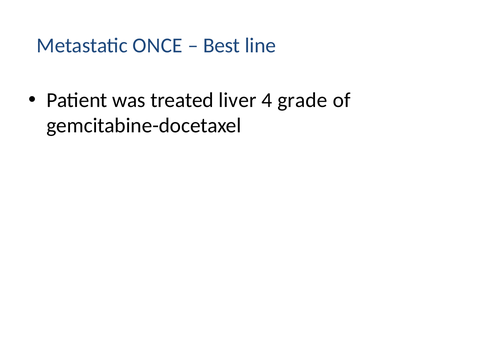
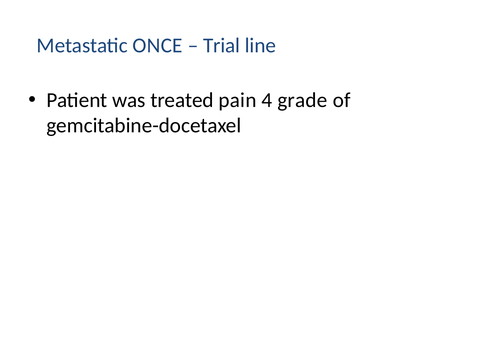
Best: Best -> Trial
liver: liver -> pain
